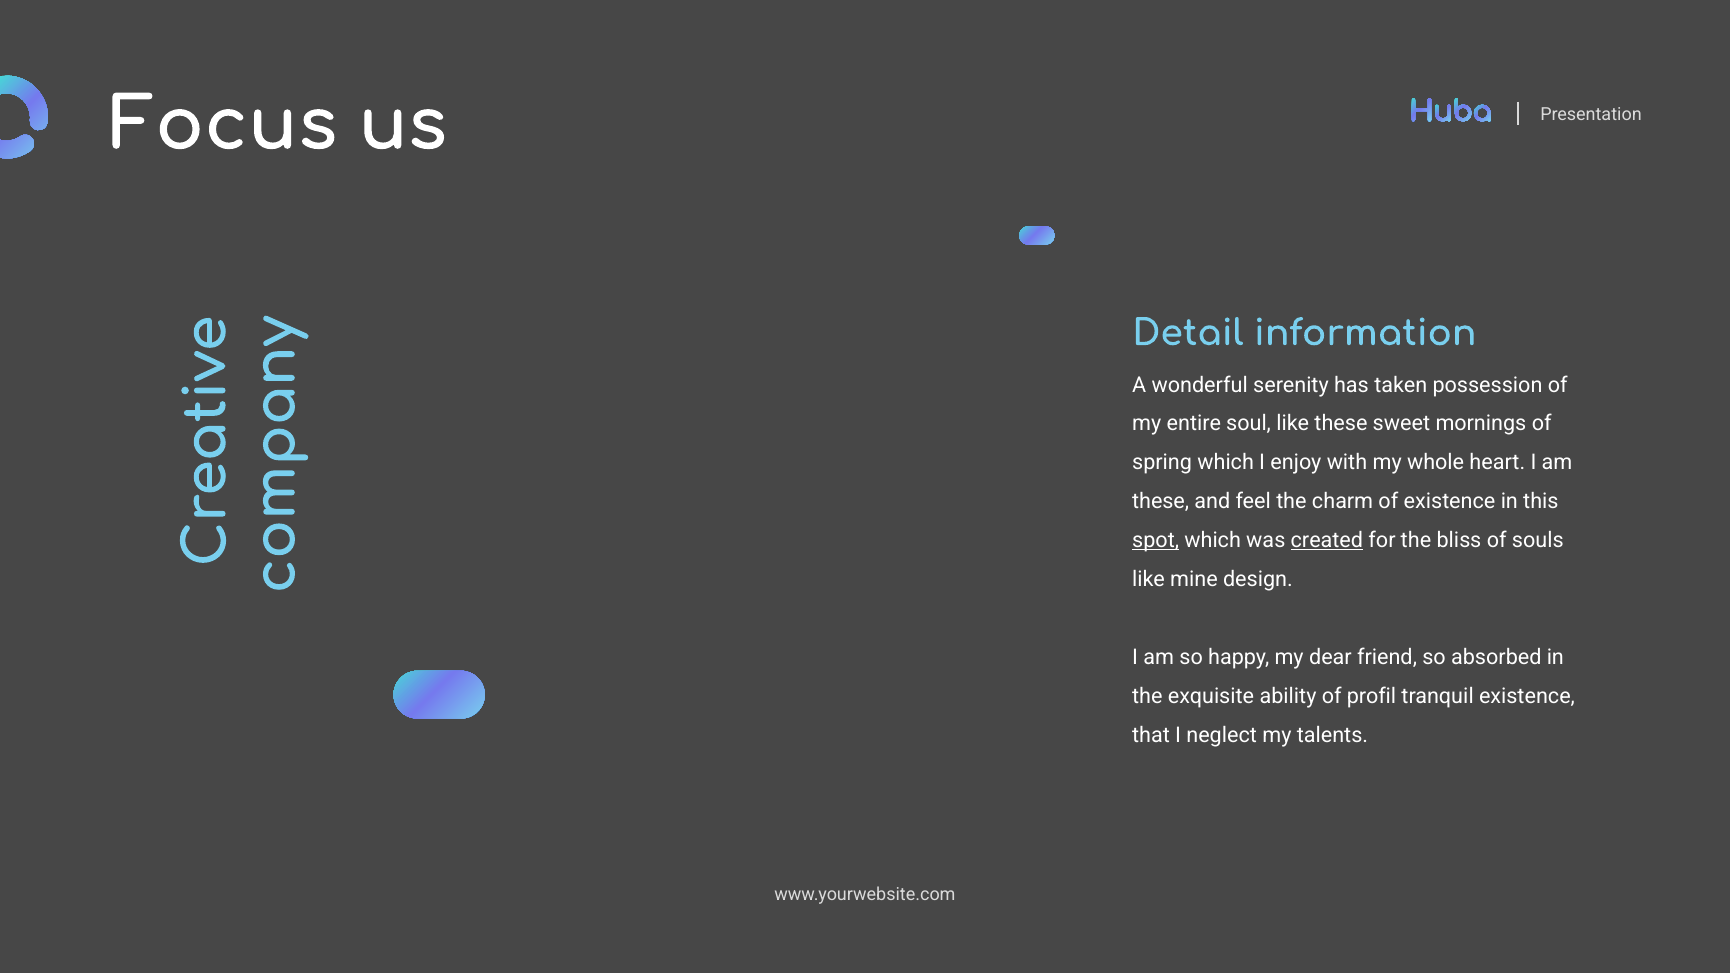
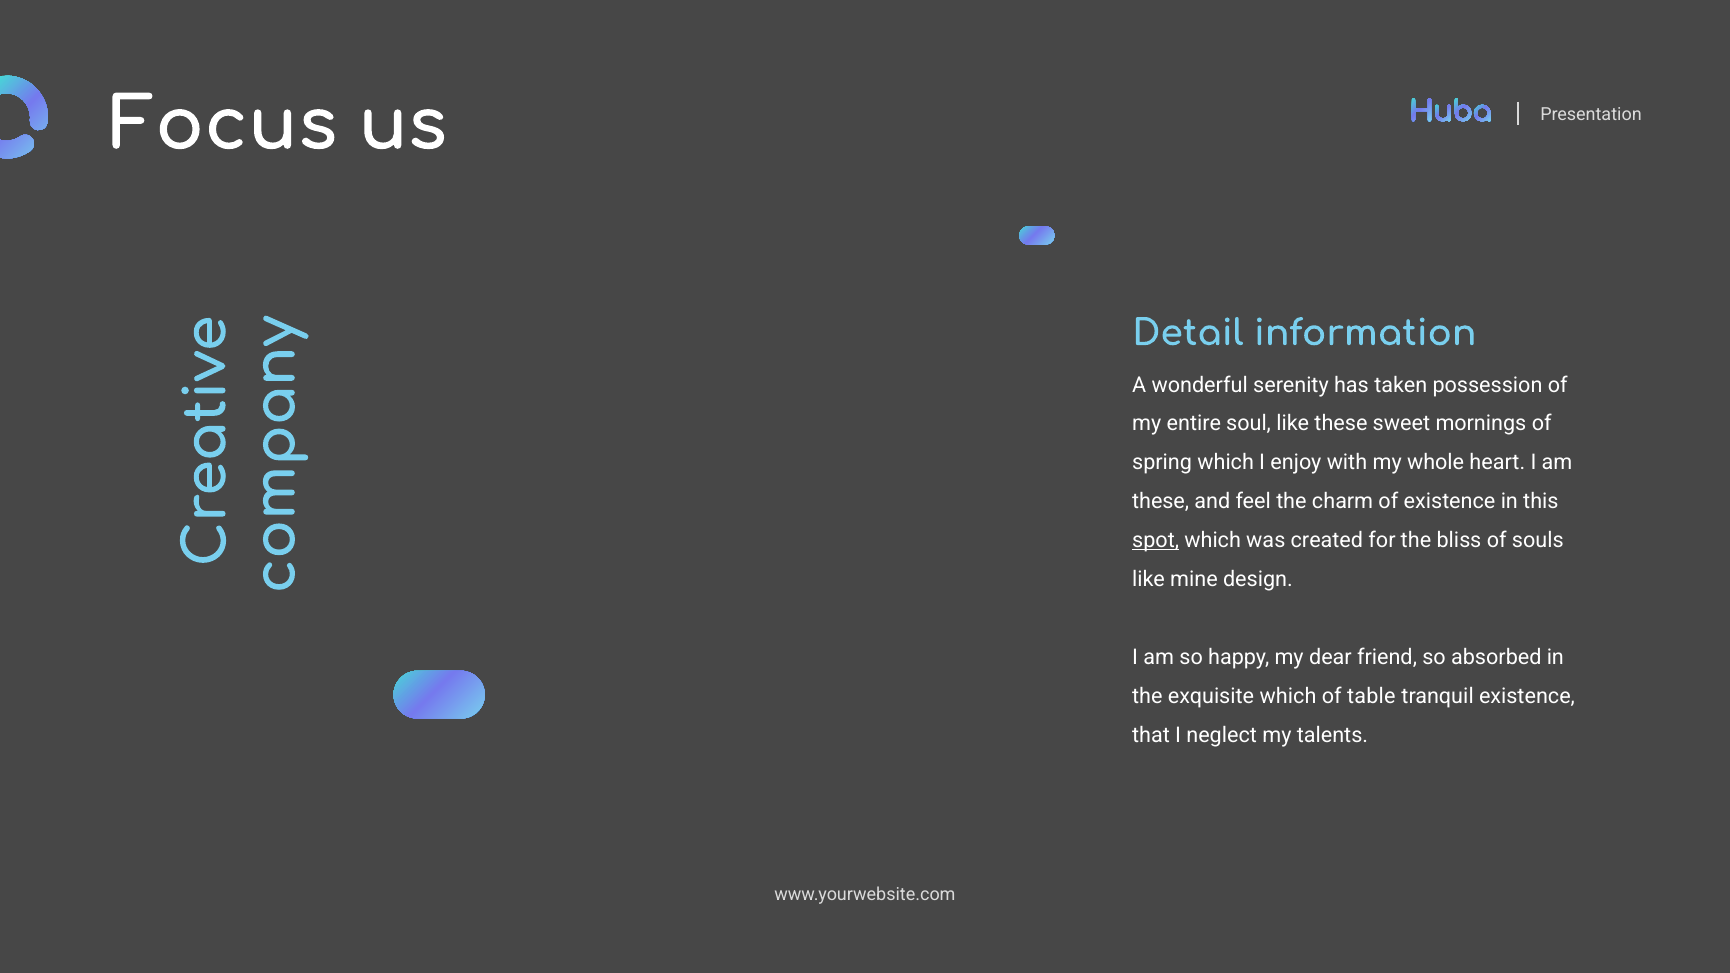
created underline: present -> none
exquisite ability: ability -> which
profil: profil -> table
